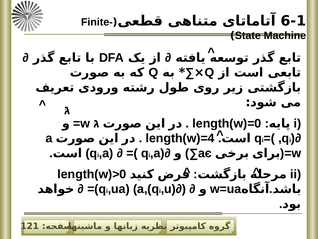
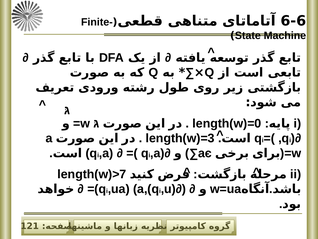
6-1: 6-1 -> 6-6
length(w)=4: length(w)=4 -> length(w)=3
length(w)>0: length(w)>0 -> length(w)>7
